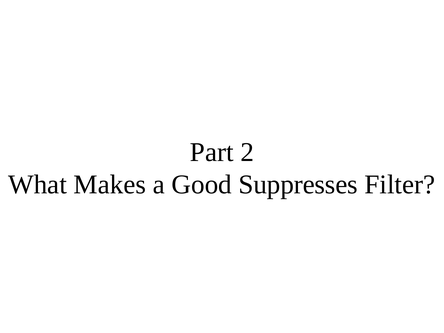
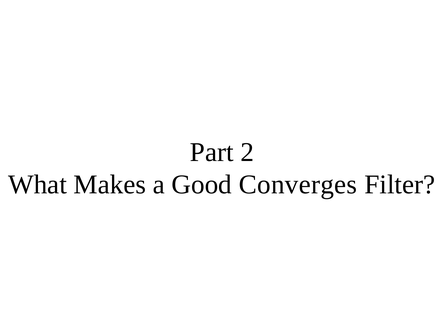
Suppresses: Suppresses -> Converges
